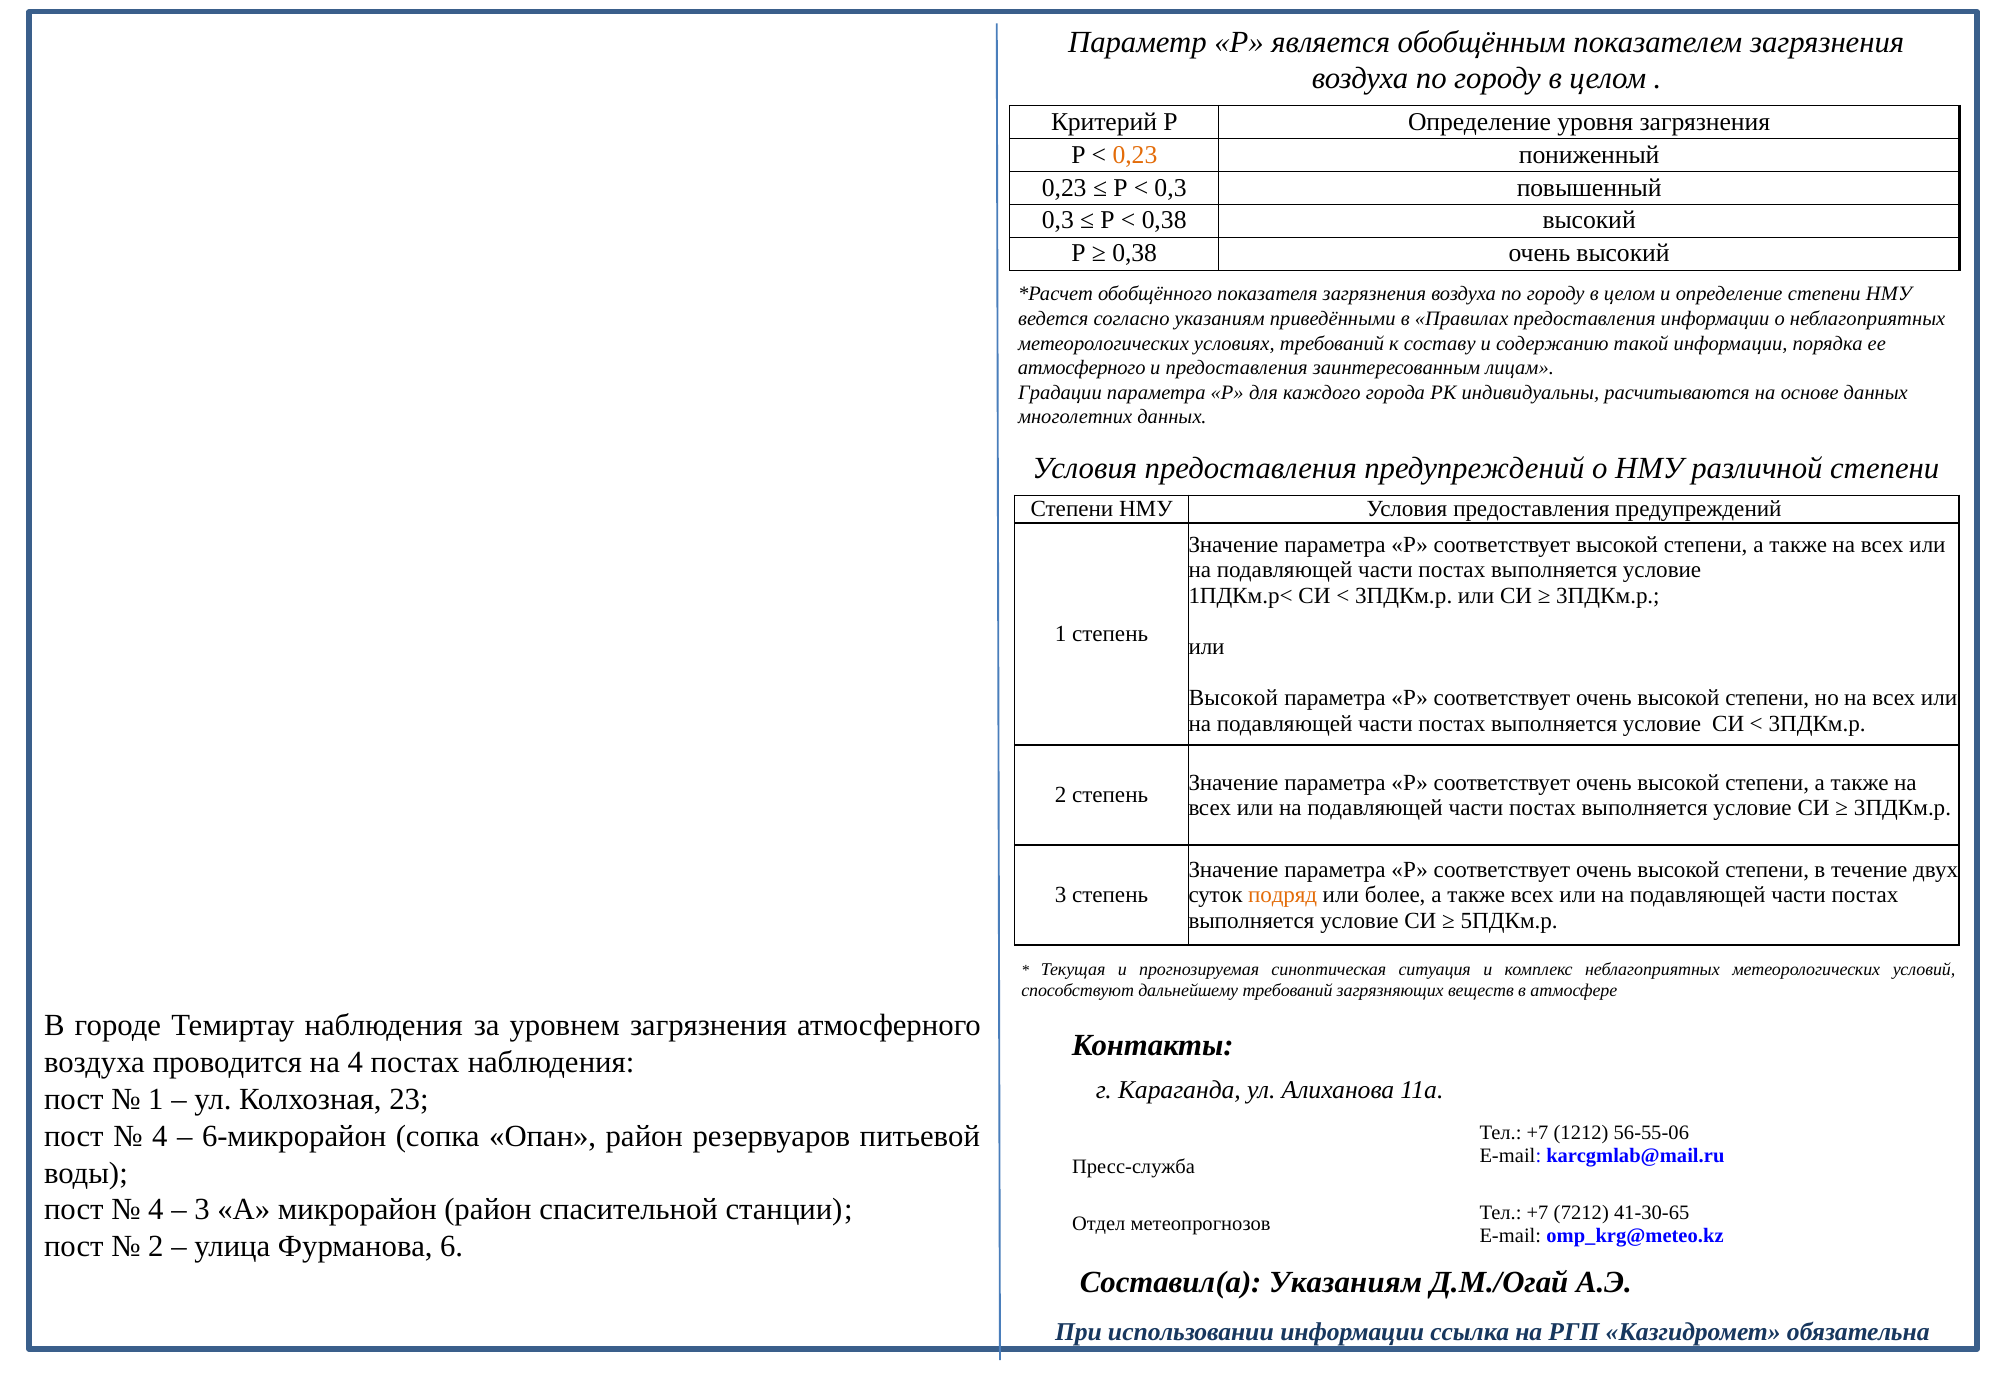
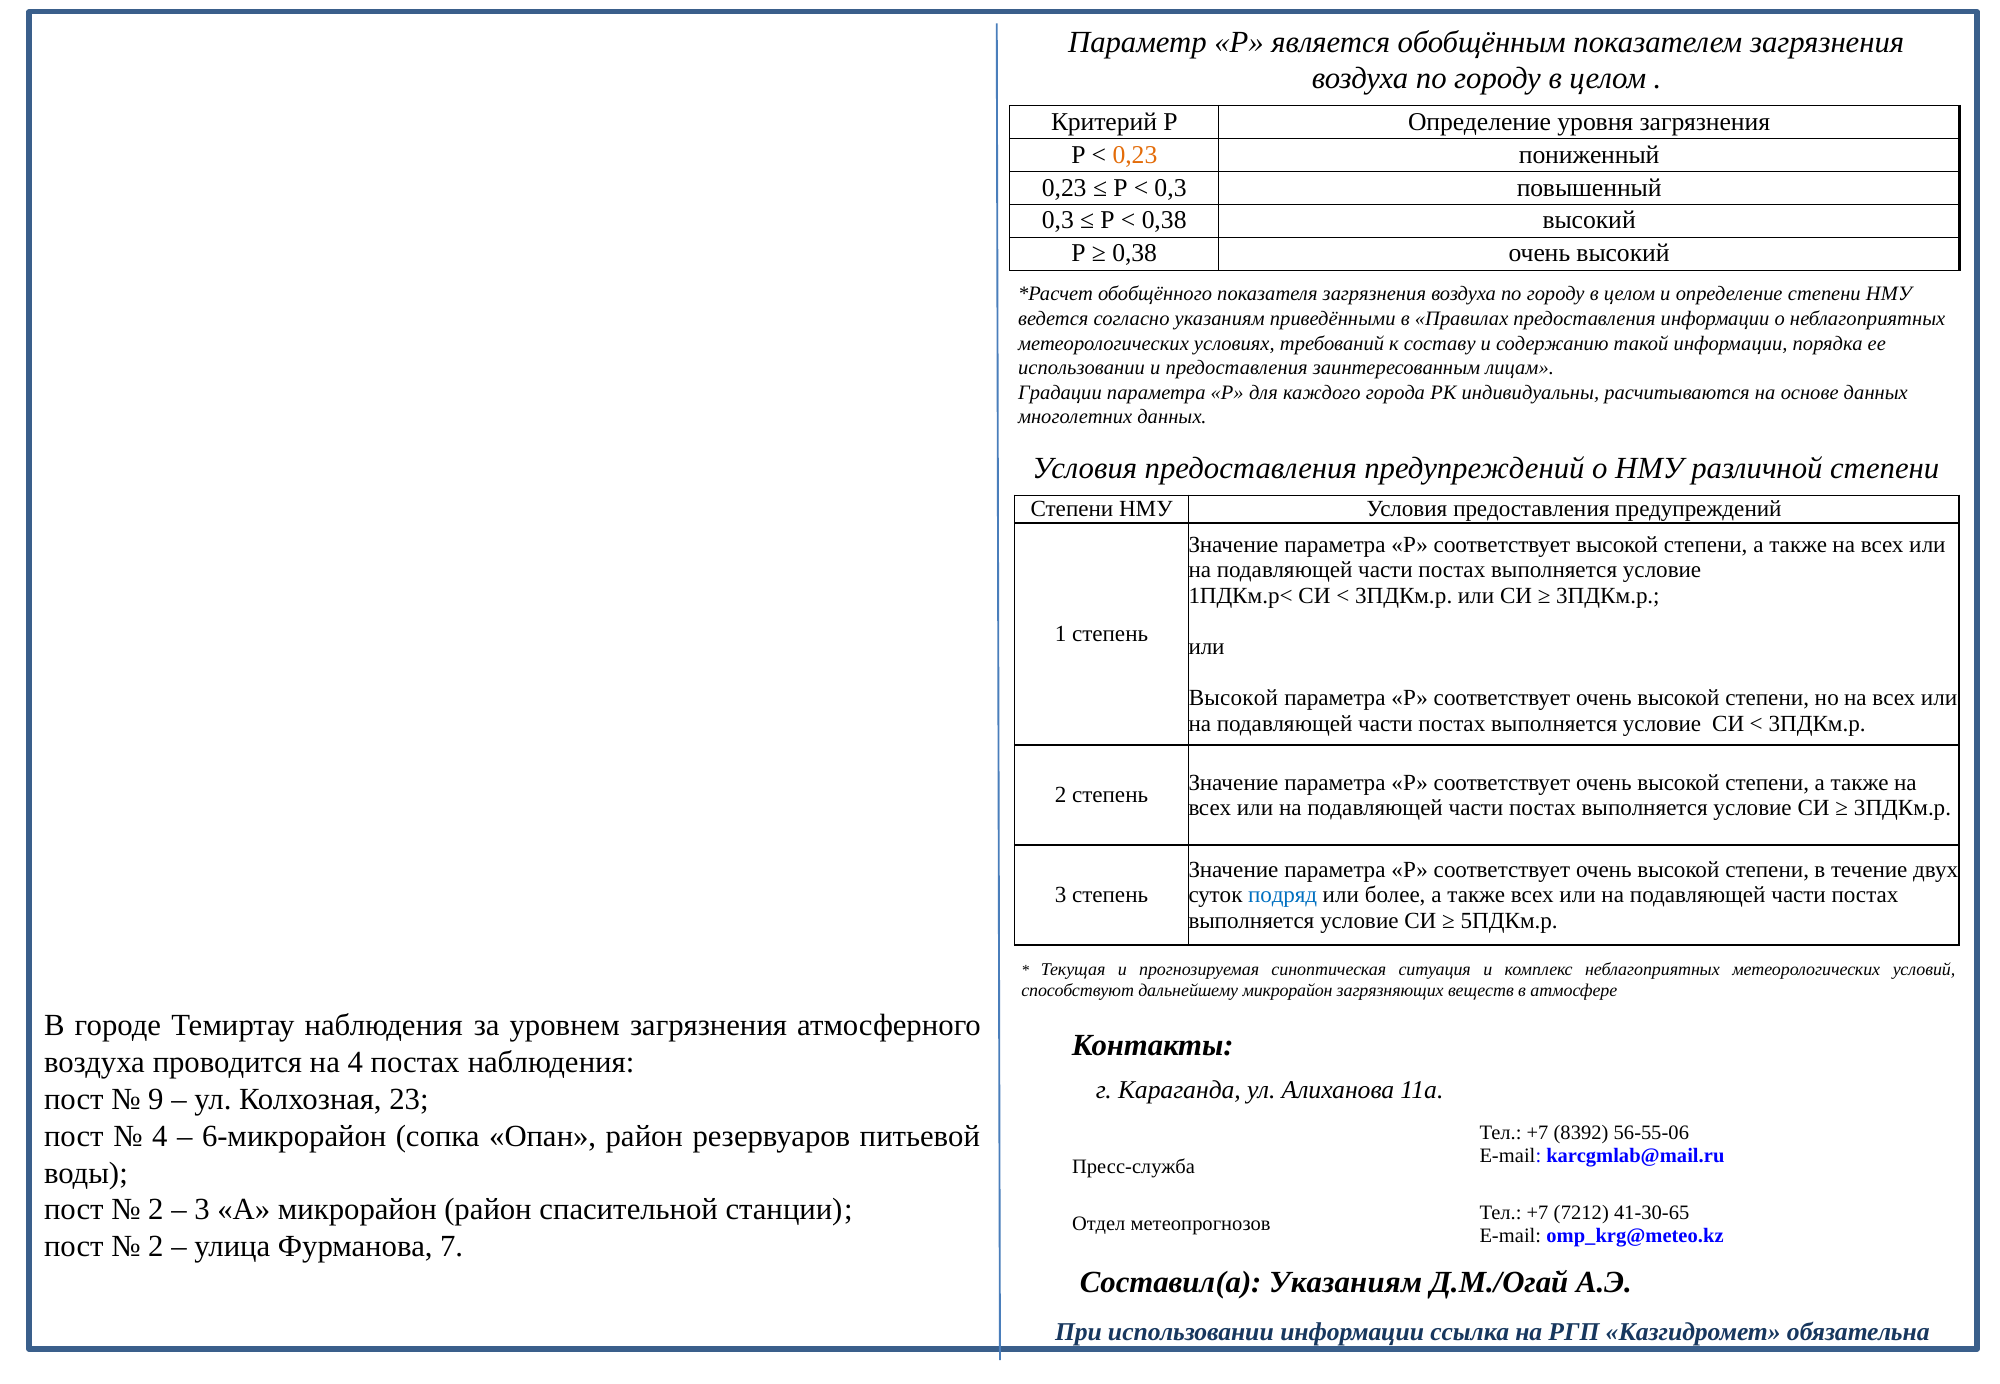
атмосферного at (1082, 368): атмосферного -> использовании
подряд colour: orange -> blue
дальнейшему требований: требований -> микрорайон
1 at (156, 1100): 1 -> 9
1212: 1212 -> 8392
4 at (156, 1210): 4 -> 2
6: 6 -> 7
